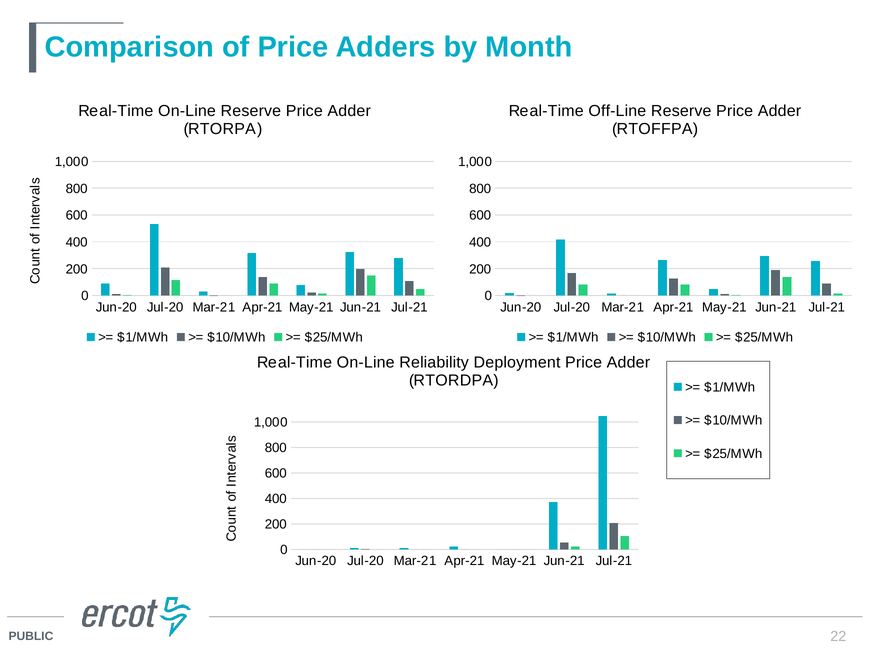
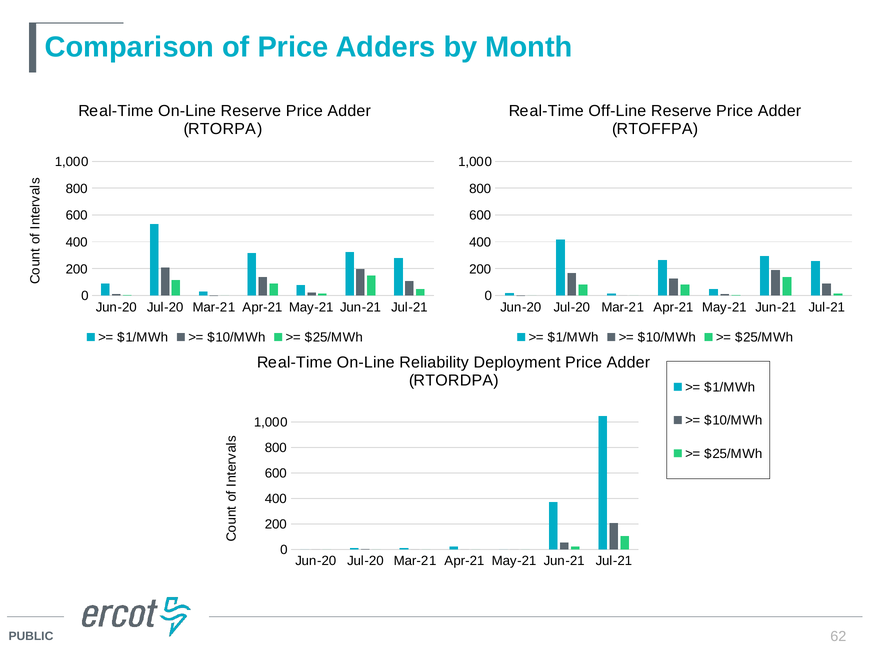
22: 22 -> 62
